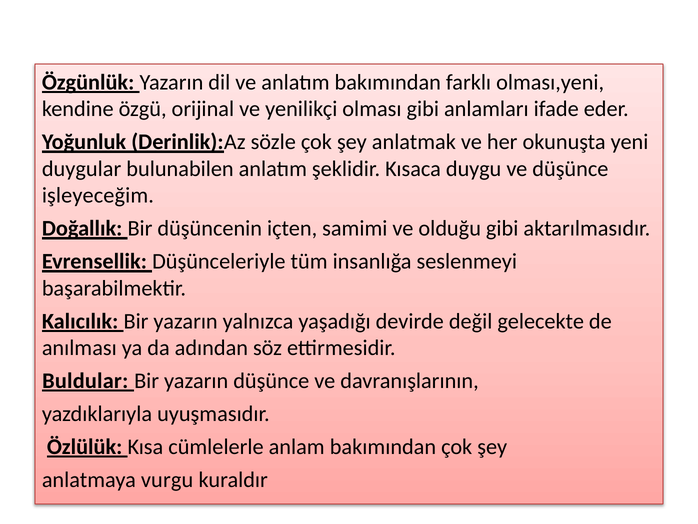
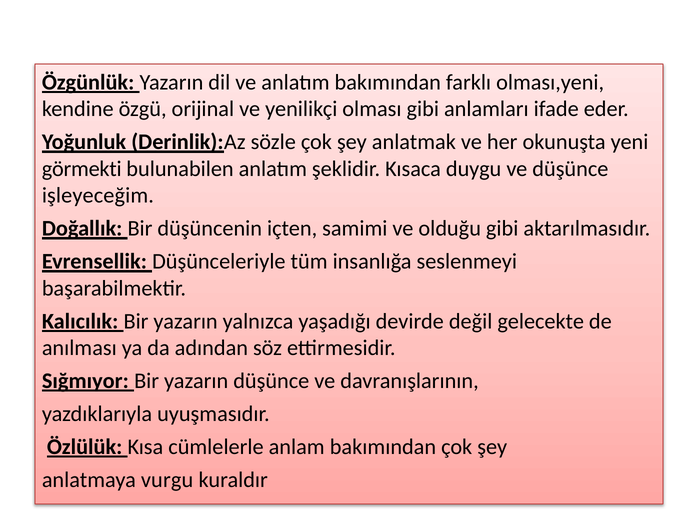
duygular: duygular -> görmekti
Buldular: Buldular -> Sığmıyor
